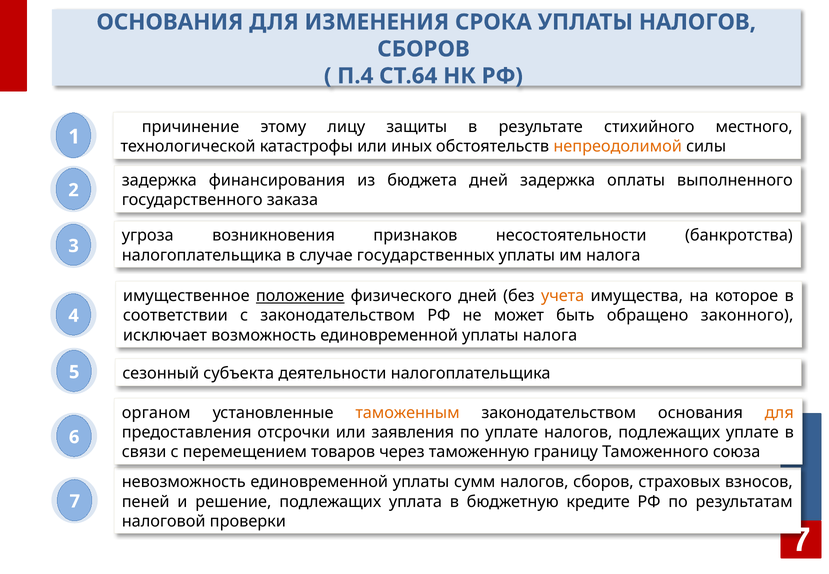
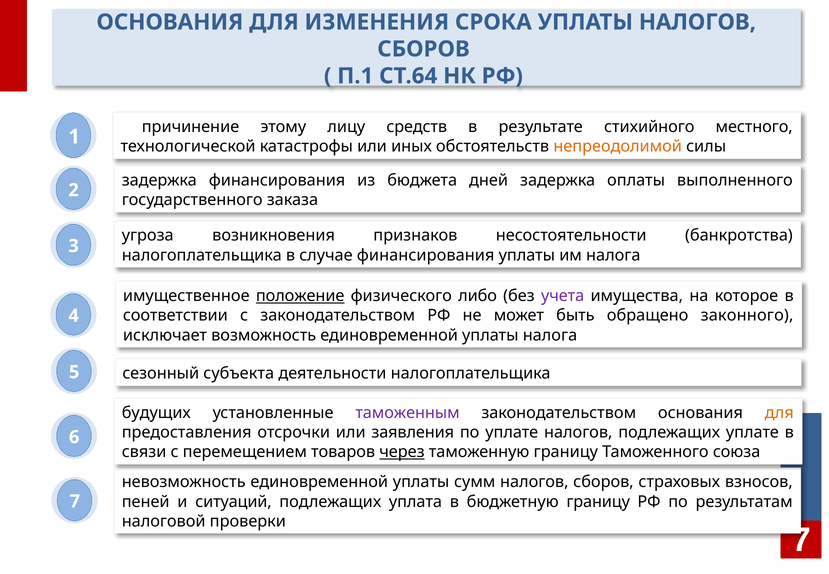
П.4: П.4 -> П.1
защиты: защиты -> средств
случае государственных: государственных -> финансирования
физического дней: дней -> либо
учета colour: orange -> purple
органом: органом -> будущих
таможенным colour: orange -> purple
через underline: none -> present
решение: решение -> ситуаций
бюджетную кредите: кредите -> границу
